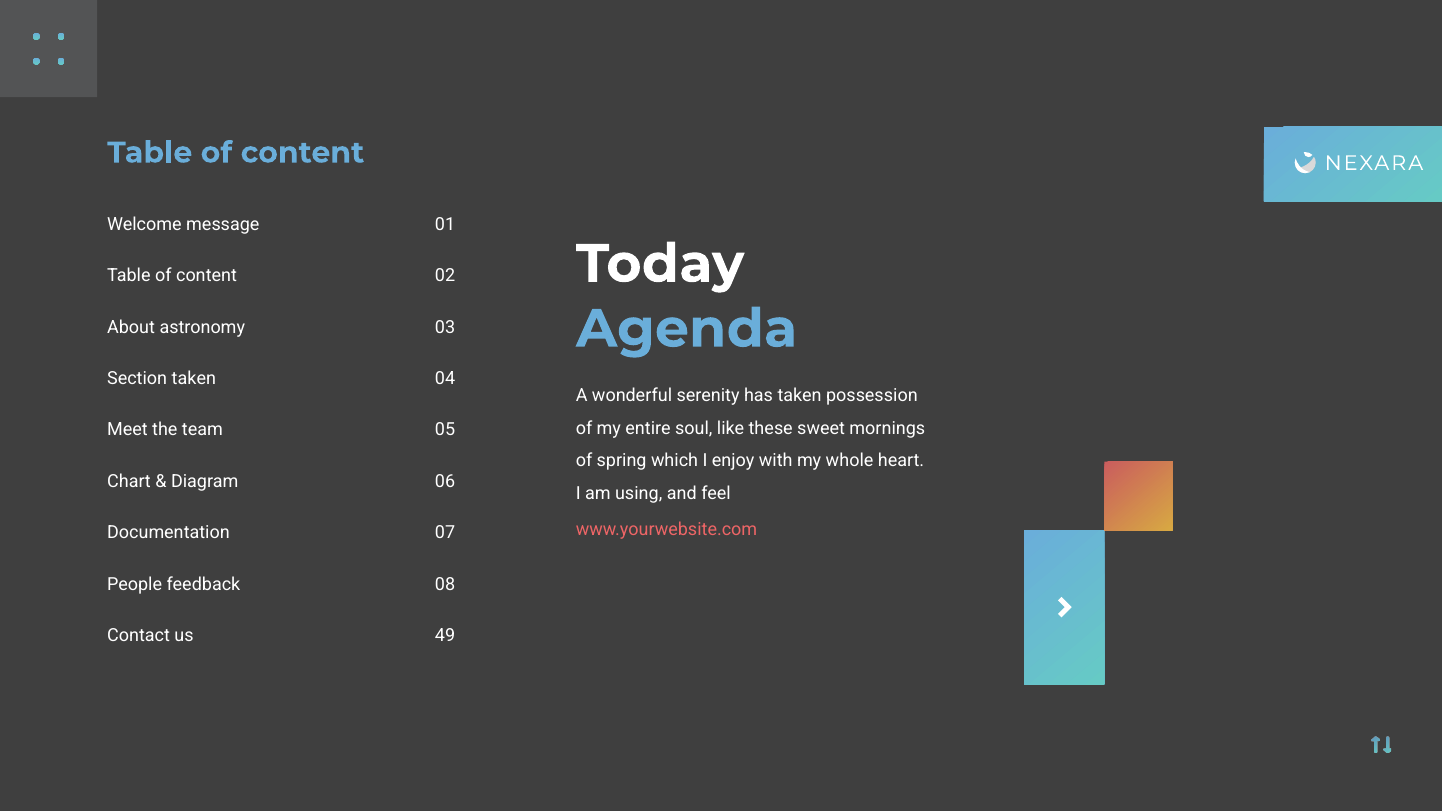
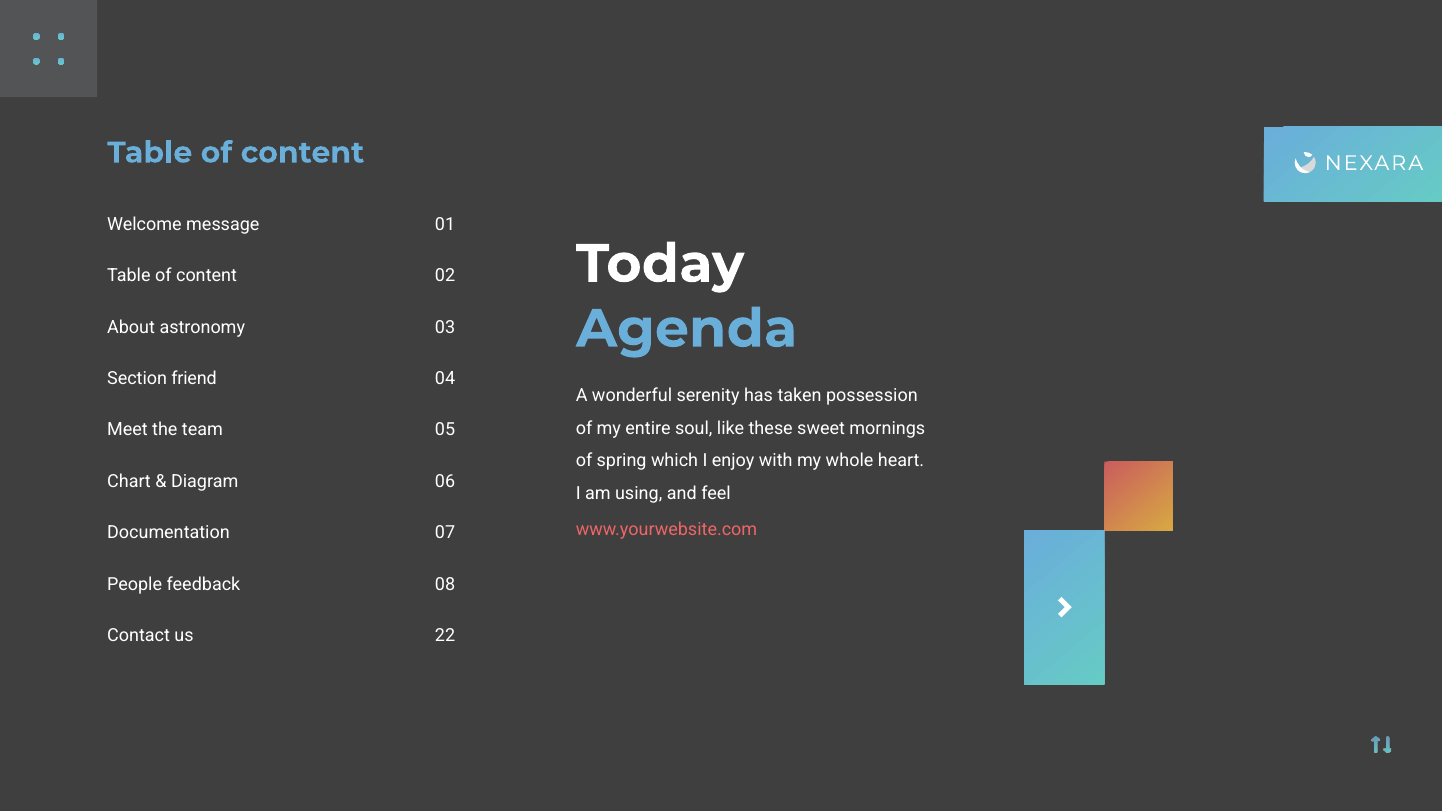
Section taken: taken -> friend
49: 49 -> 22
